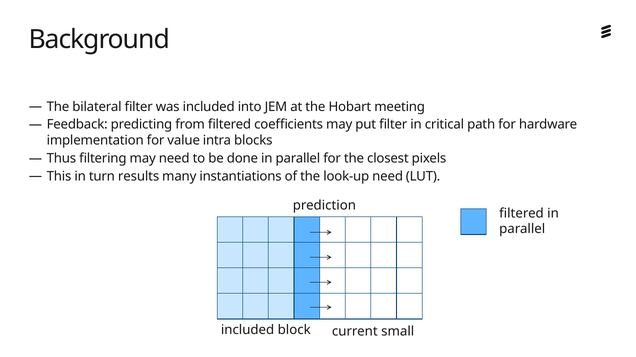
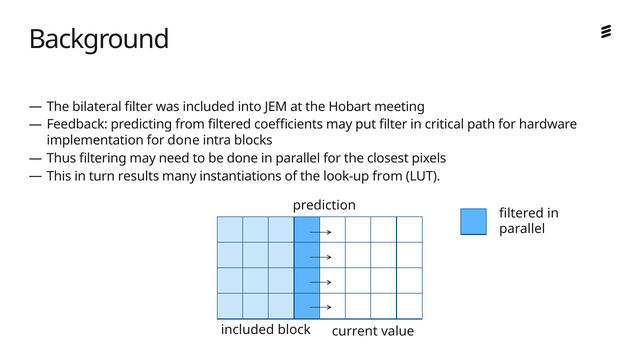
for value: value -> done
look-up need: need -> from
small: small -> value
